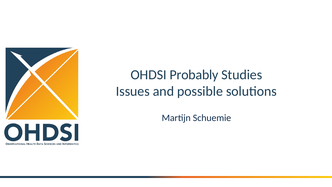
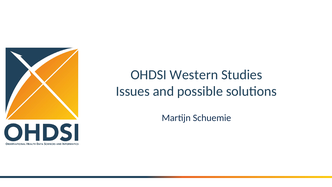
Probably: Probably -> Western
